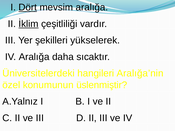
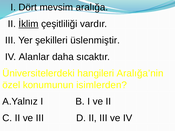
Dört underline: present -> none
yükselerek: yükselerek -> üslenmiştir
IV Aralığa: Aralığa -> Alanlar
üslenmiştir: üslenmiştir -> isimlerden
